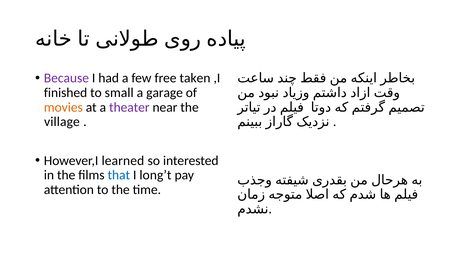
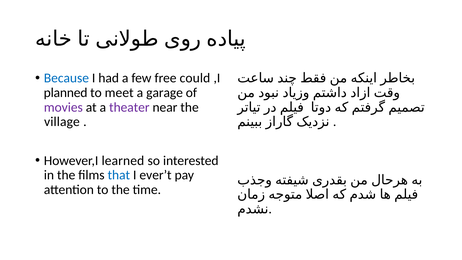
Because colour: purple -> blue
taken: taken -> could
finished: finished -> planned
small: small -> meet
movies colour: orange -> purple
long’t: long’t -> ever’t
